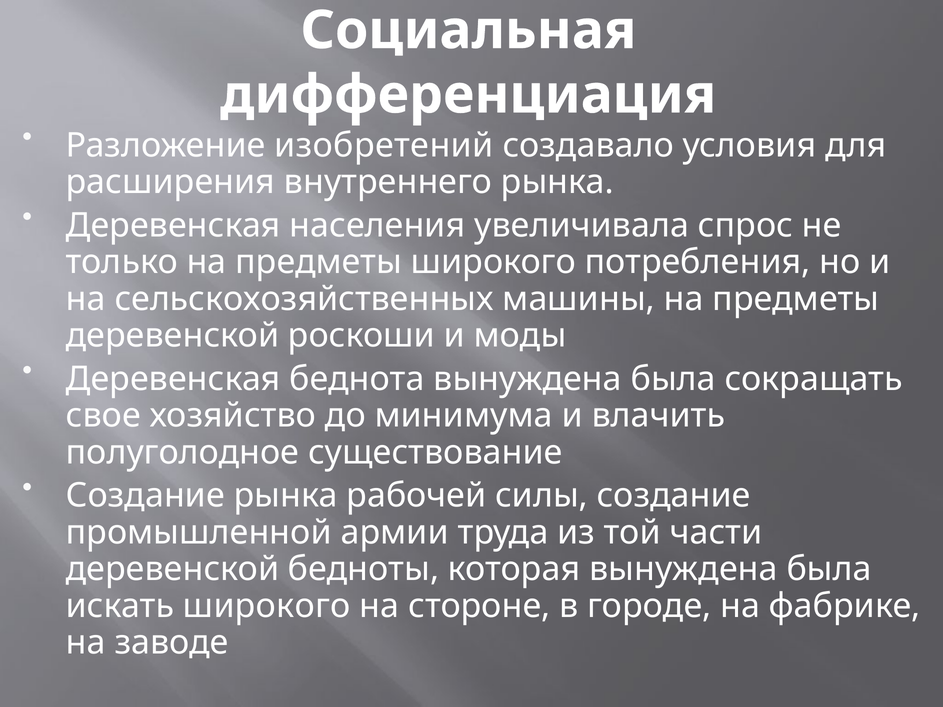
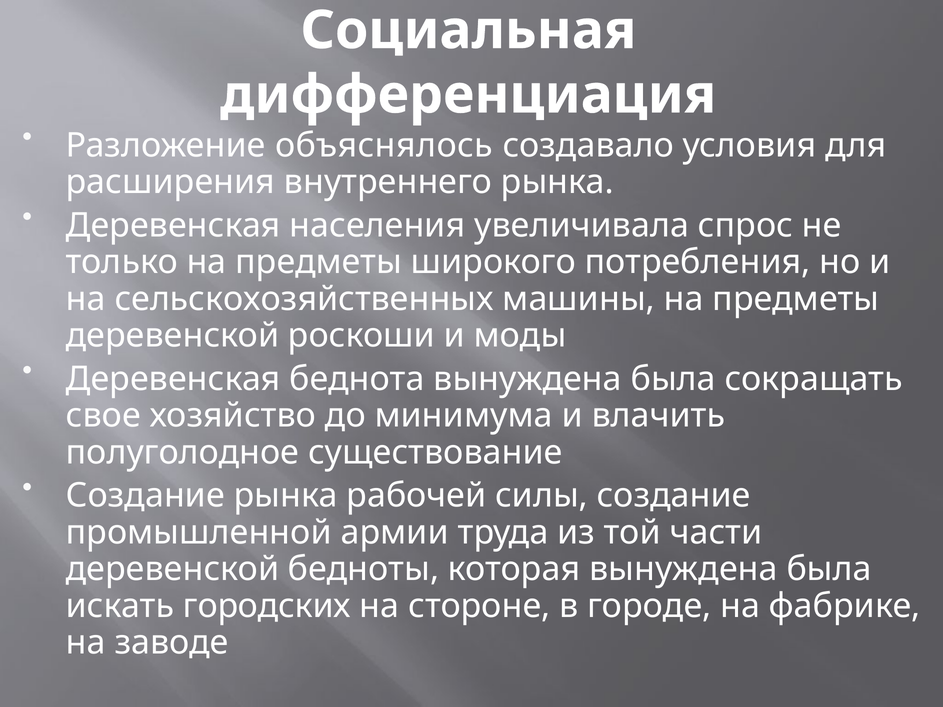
изобретений: изобретений -> объяснялось
искать широкого: широкого -> городских
